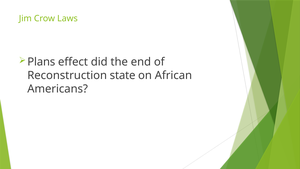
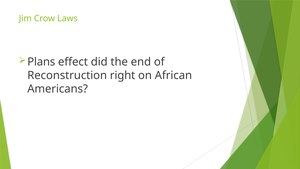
state: state -> right
